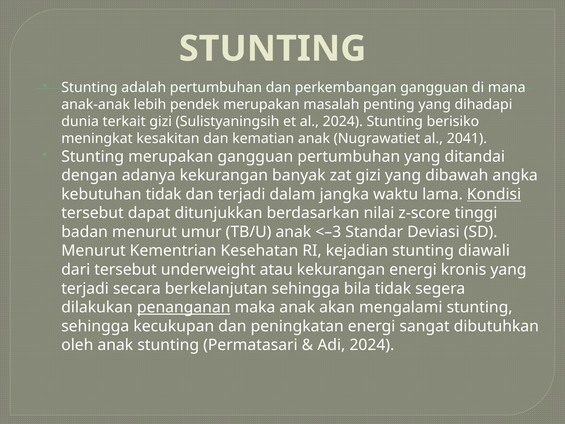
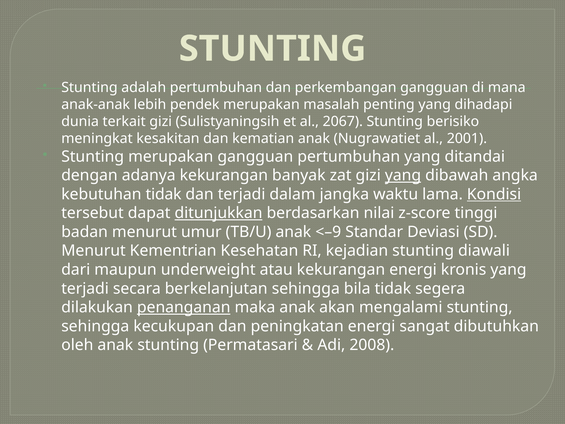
al 2024: 2024 -> 2067
2041: 2041 -> 2001
yang at (403, 175) underline: none -> present
ditunjukkan underline: none -> present
<–3: <–3 -> <–9
dari tersebut: tersebut -> maupun
Adi 2024: 2024 -> 2008
